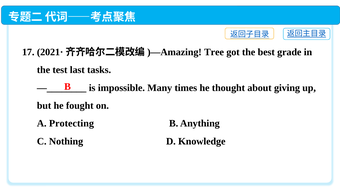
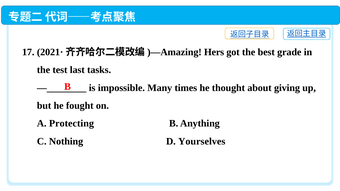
Tree: Tree -> Hers
Knowledge: Knowledge -> Yourselves
